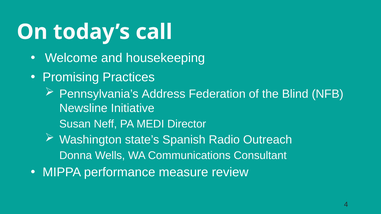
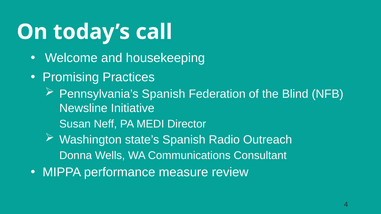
Pennsylvania’s Address: Address -> Spanish
